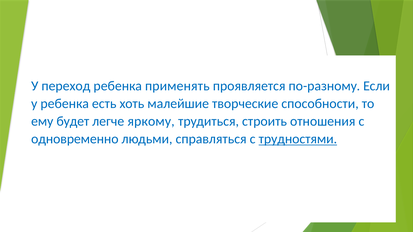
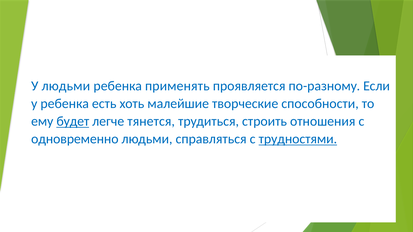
У переход: переход -> людьми
будет underline: none -> present
яркому: яркому -> тянется
